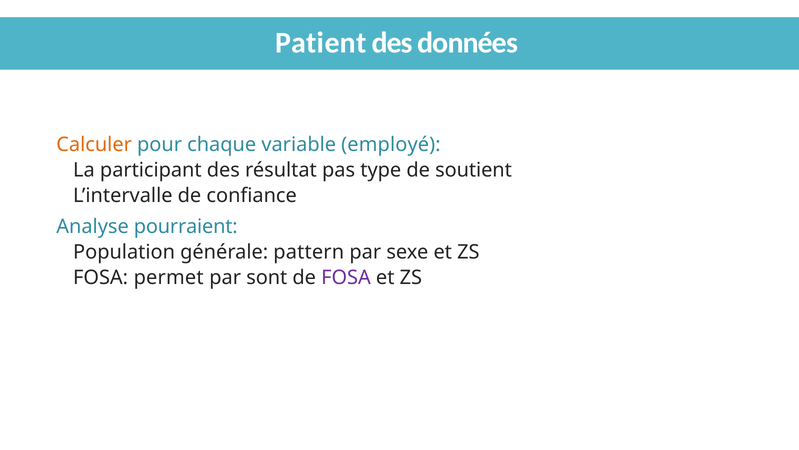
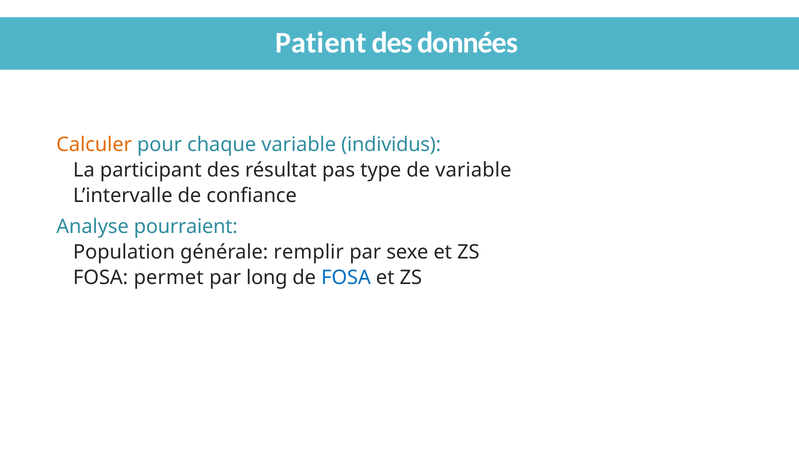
employé: employé -> individus
de soutient: soutient -> variable
pattern: pattern -> remplir
sont: sont -> long
FOSA at (346, 277) colour: purple -> blue
